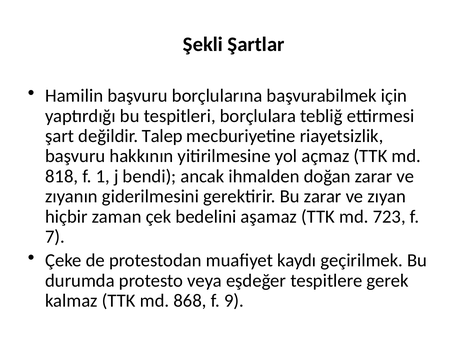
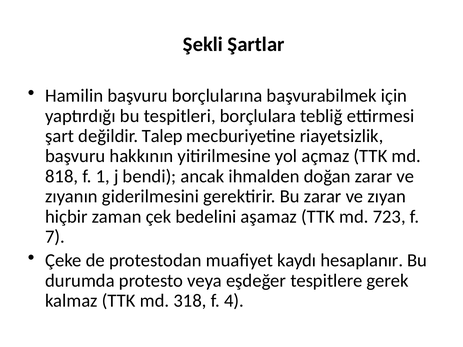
geçirilmek: geçirilmek -> hesaplanır
868: 868 -> 318
9: 9 -> 4
